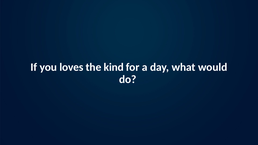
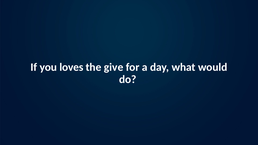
kind: kind -> give
